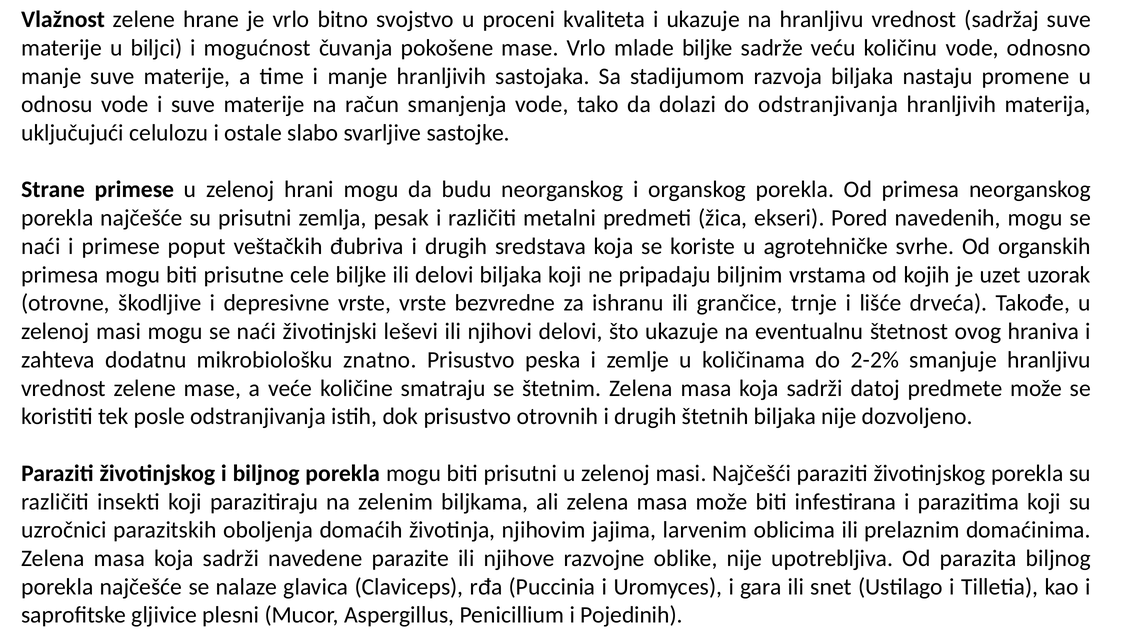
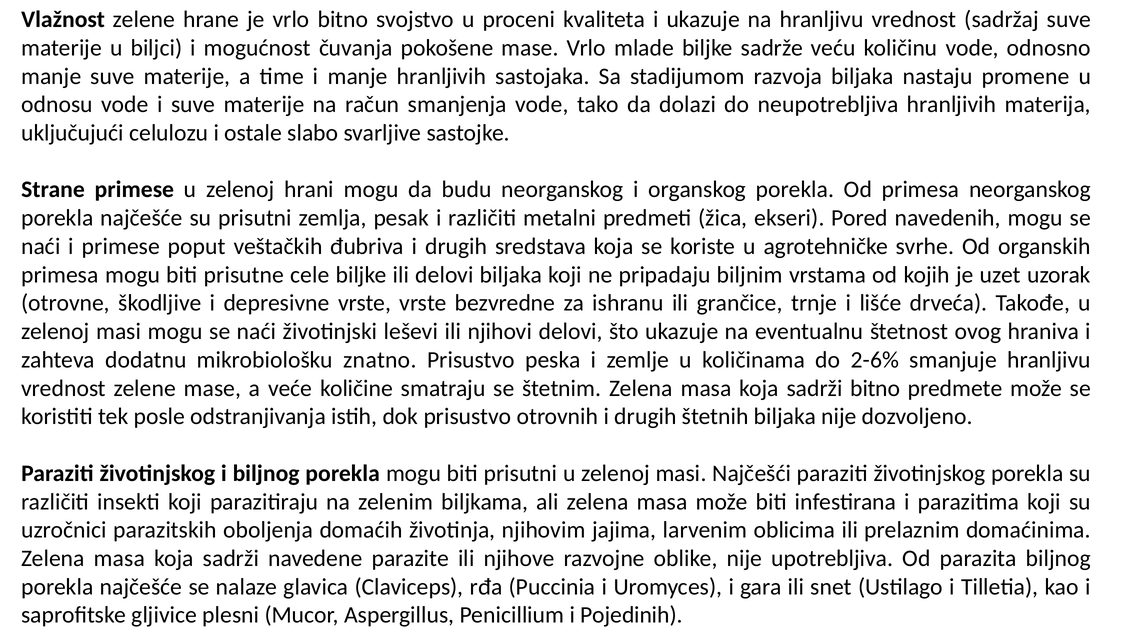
do odstranjivanja: odstranjivanja -> neupotrebljiva
2-2%: 2-2% -> 2-6%
sadrži datoj: datoj -> bitno
